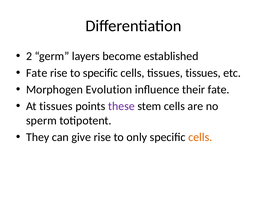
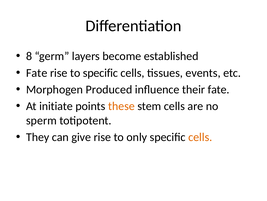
2: 2 -> 8
tissues tissues: tissues -> events
Evolution: Evolution -> Produced
At tissues: tissues -> initiate
these colour: purple -> orange
